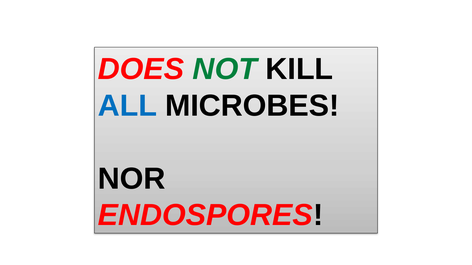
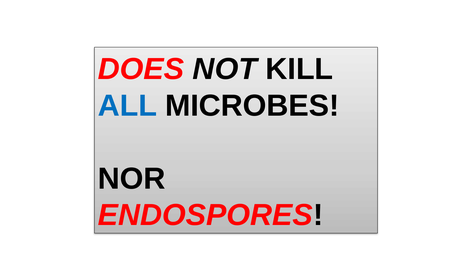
NOT colour: green -> black
